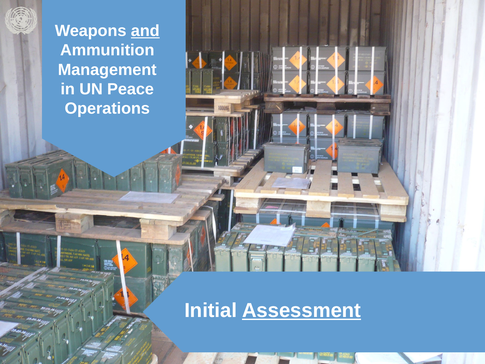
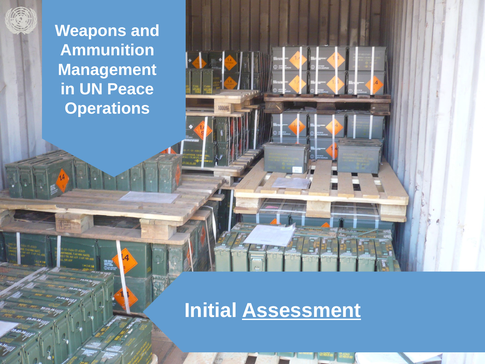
and underline: present -> none
